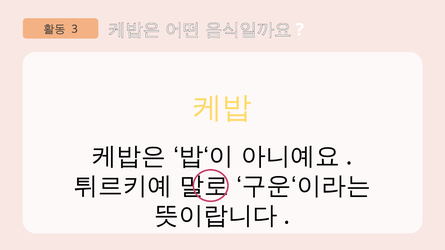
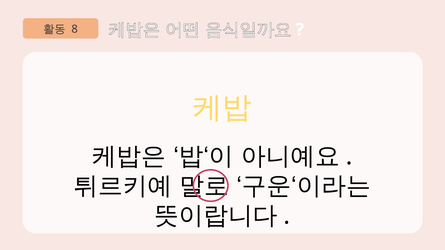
3: 3 -> 8
